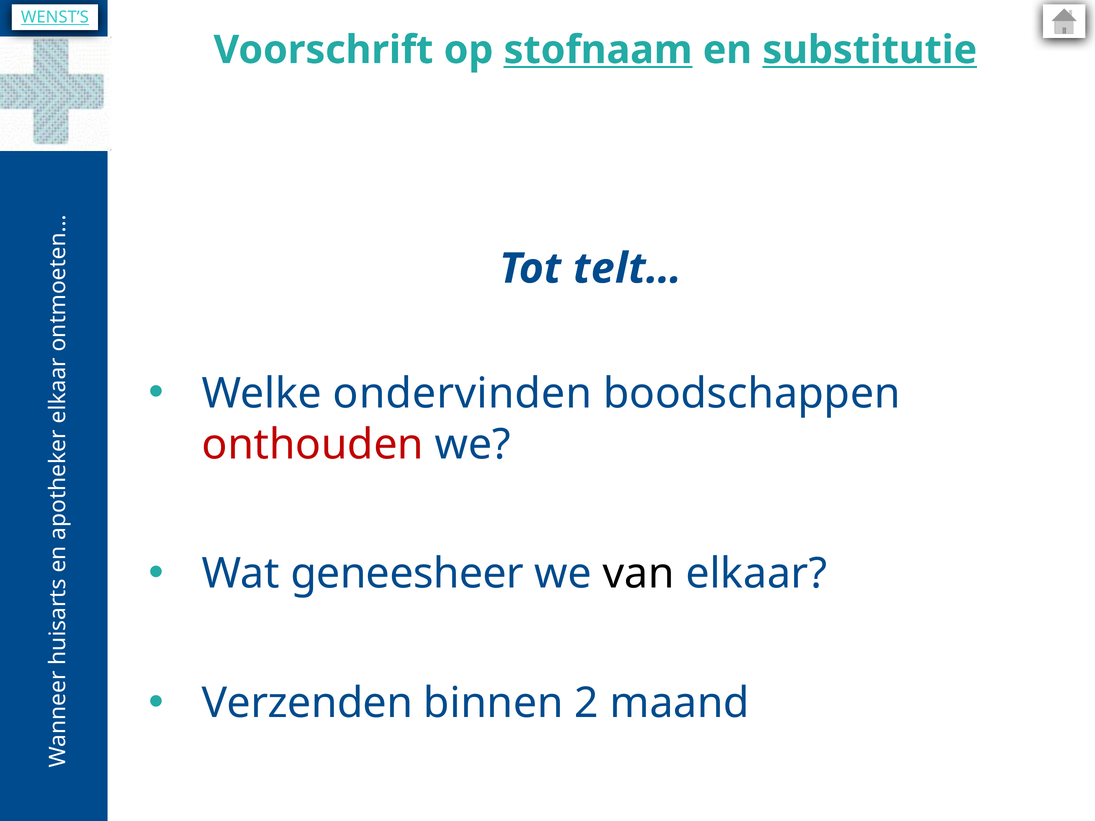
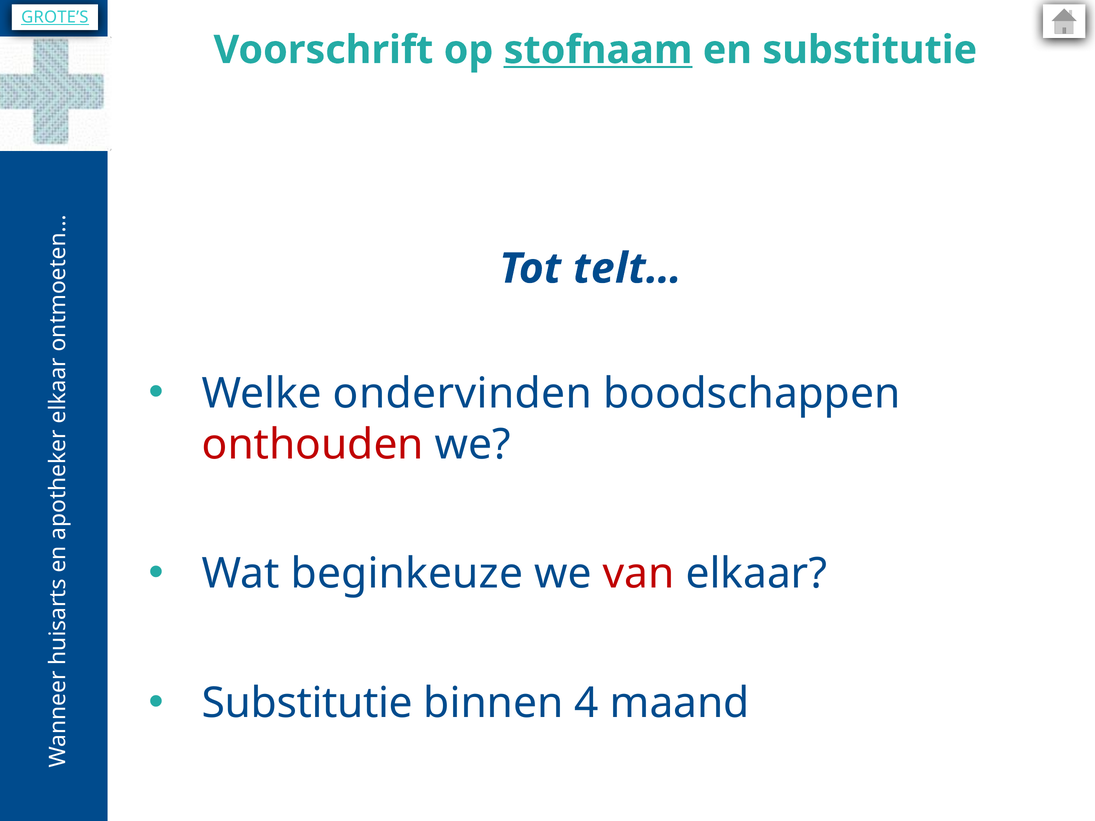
WENST’S: WENST’S -> GROTE’S
substitutie at (870, 50) underline: present -> none
geneesheer: geneesheer -> beginkeuze
van colour: black -> red
Verzenden at (307, 704): Verzenden -> Substitutie
2: 2 -> 4
